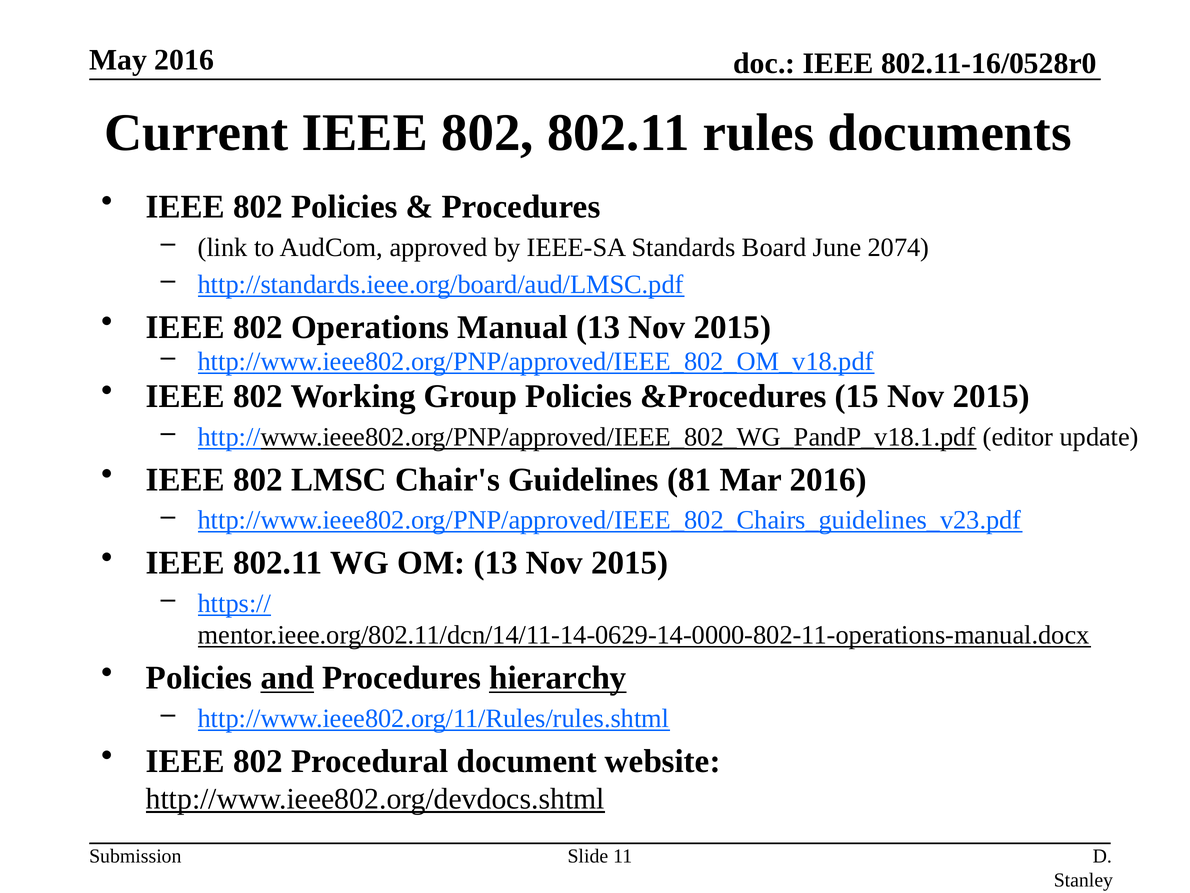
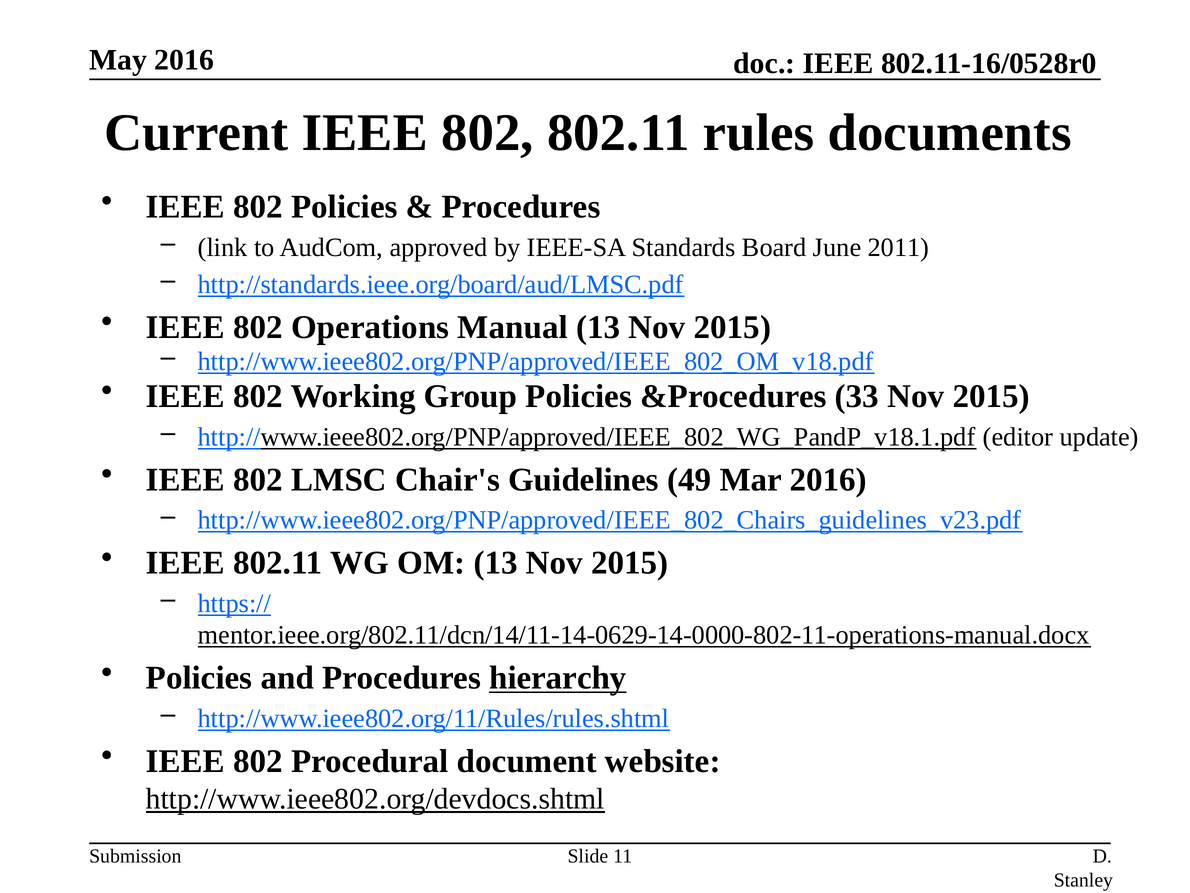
2074: 2074 -> 2011
15: 15 -> 33
81: 81 -> 49
and underline: present -> none
